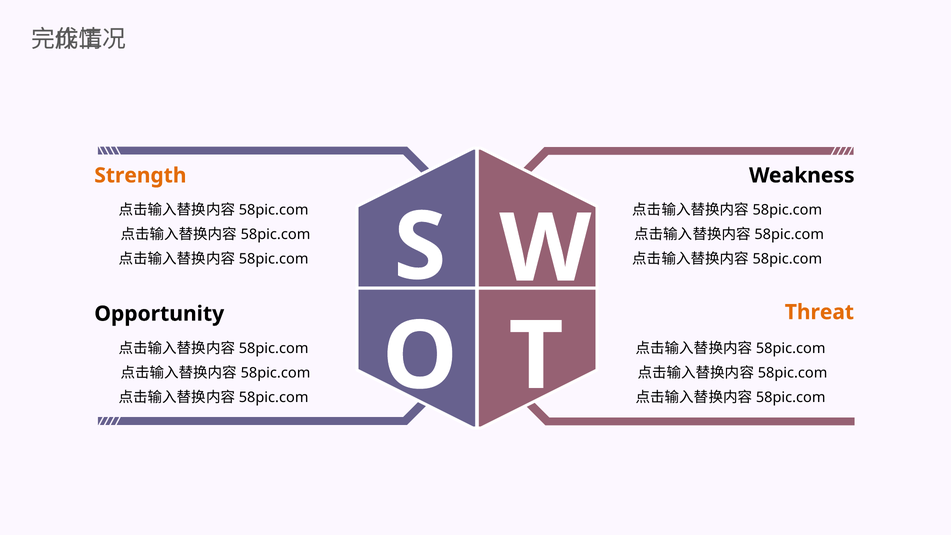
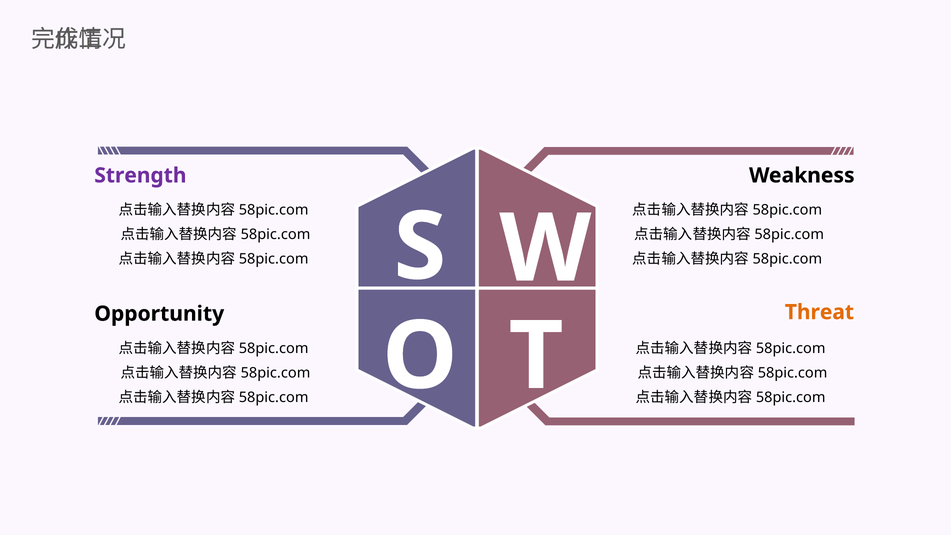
Strength colour: orange -> purple
